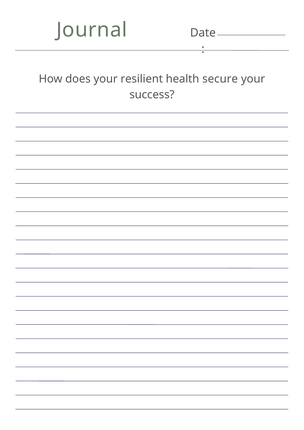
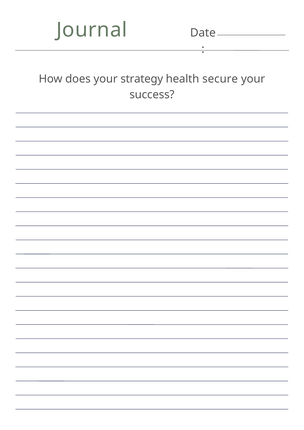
resilient: resilient -> strategy
